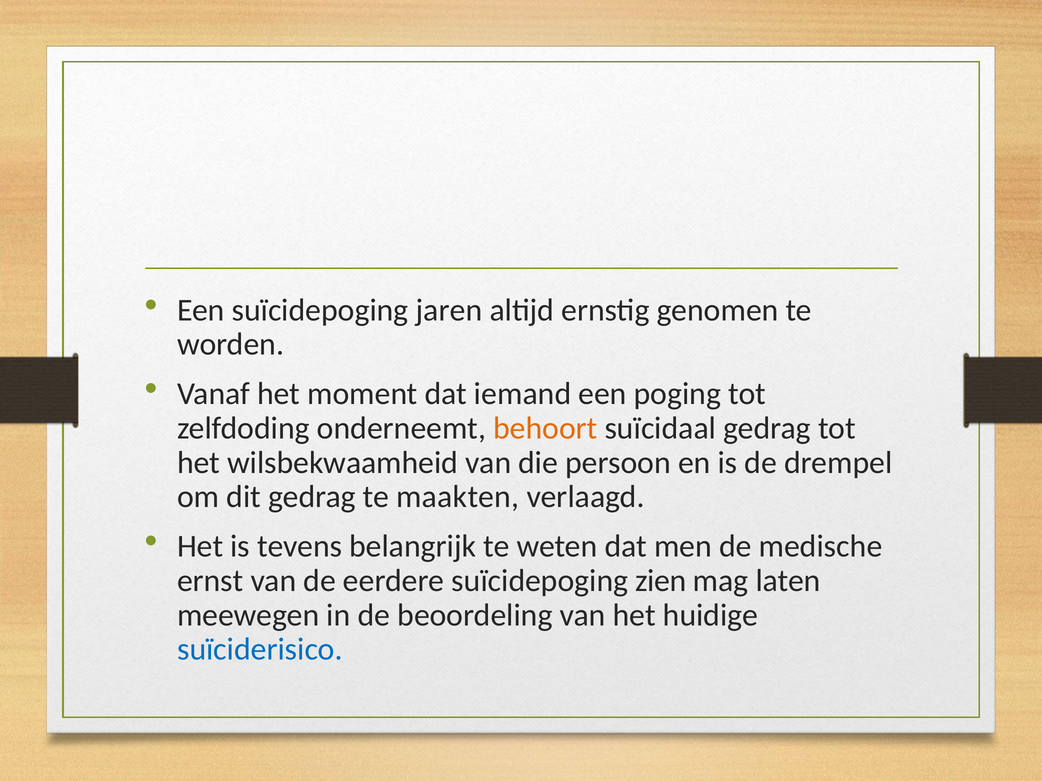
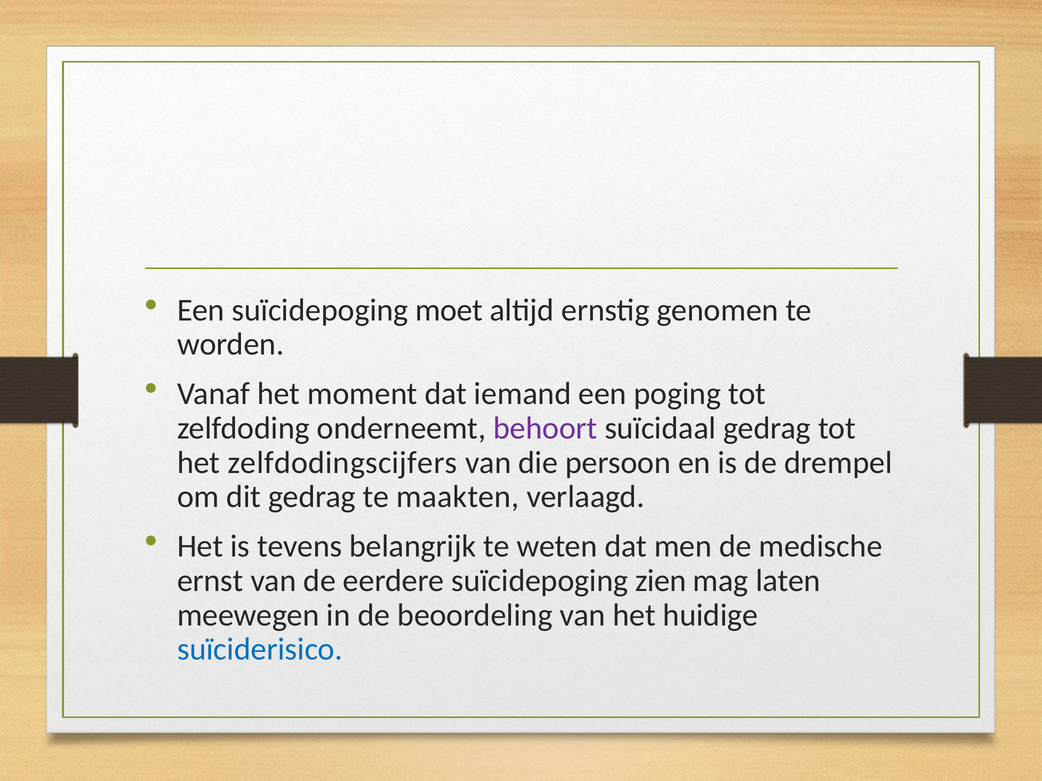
jaren: jaren -> moet
behoort colour: orange -> purple
wilsbekwaamheid: wilsbekwaamheid -> zelfdodingscijfers
